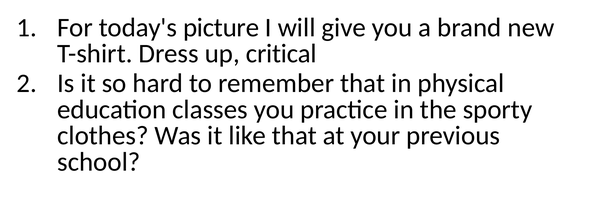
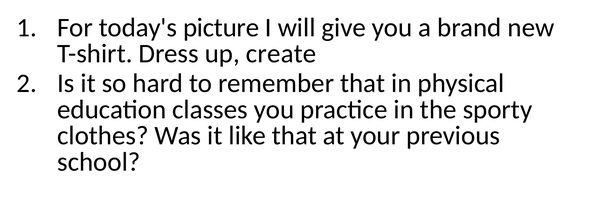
critical: critical -> create
